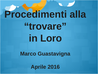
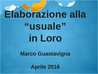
Procedimenti: Procedimenti -> Elaborazione
trovare: trovare -> usuale
